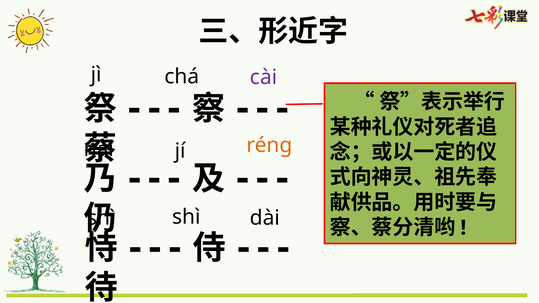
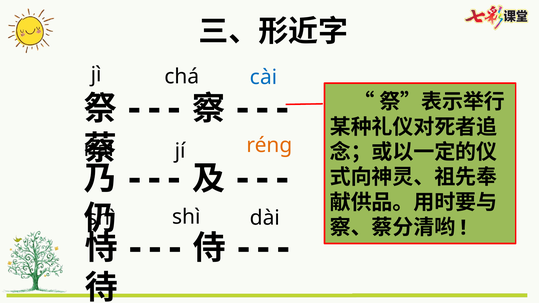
cài colour: purple -> blue
